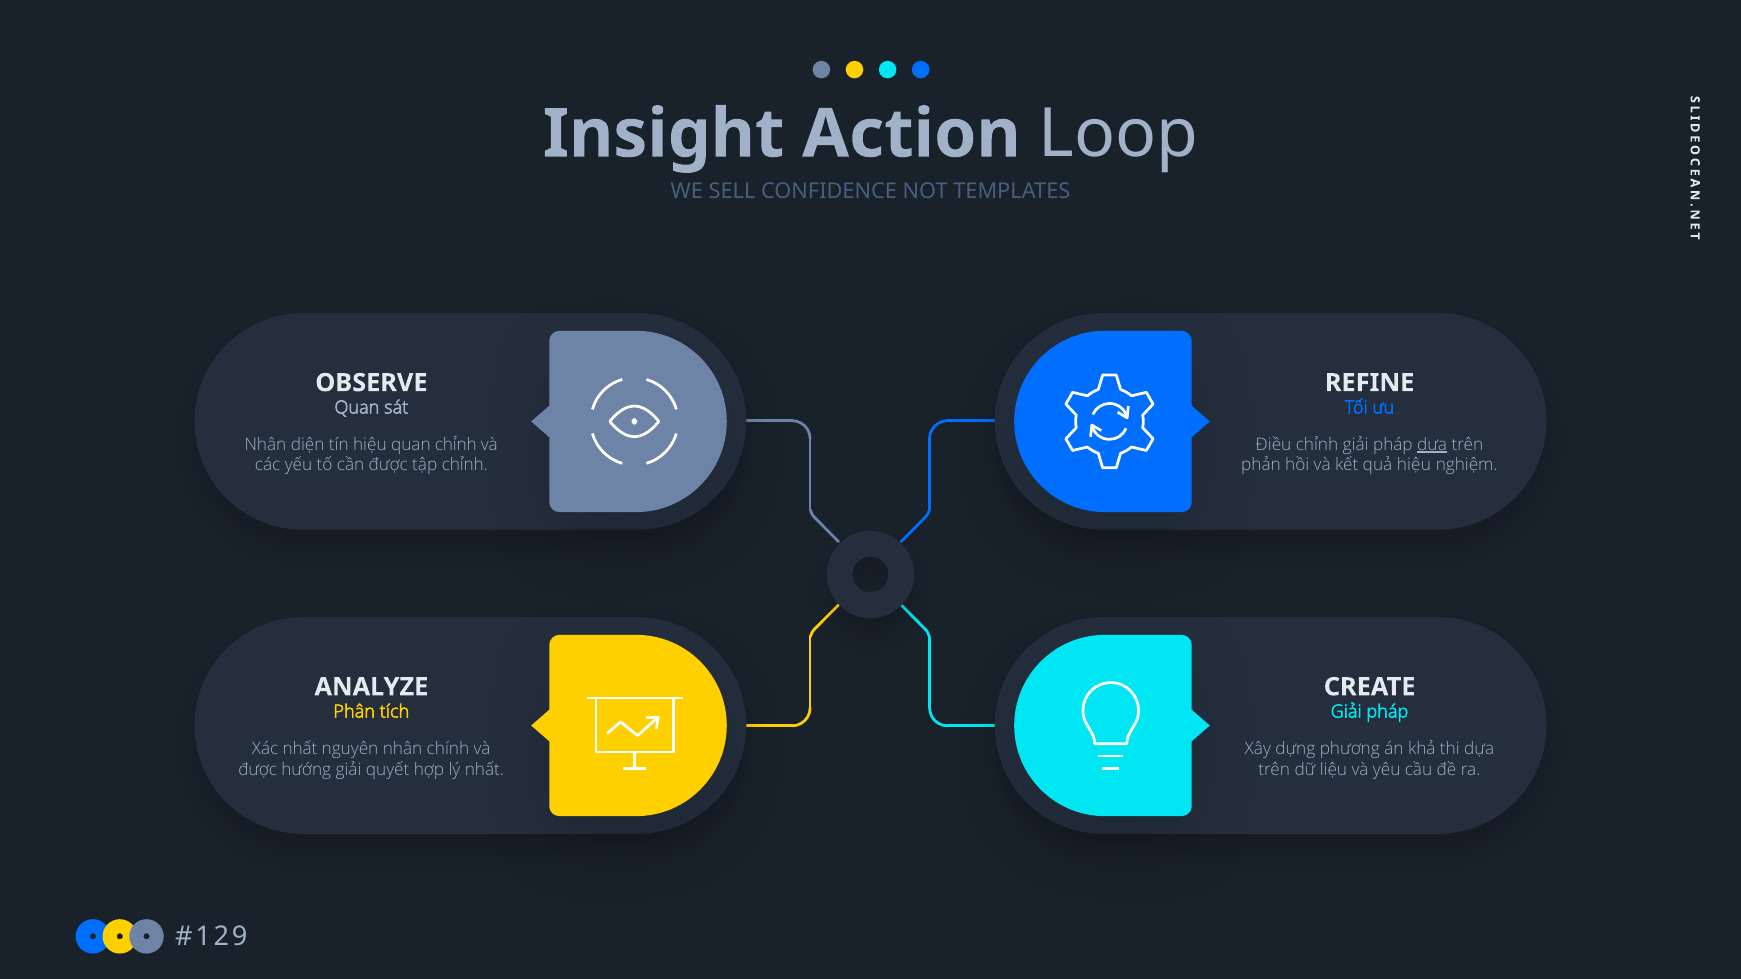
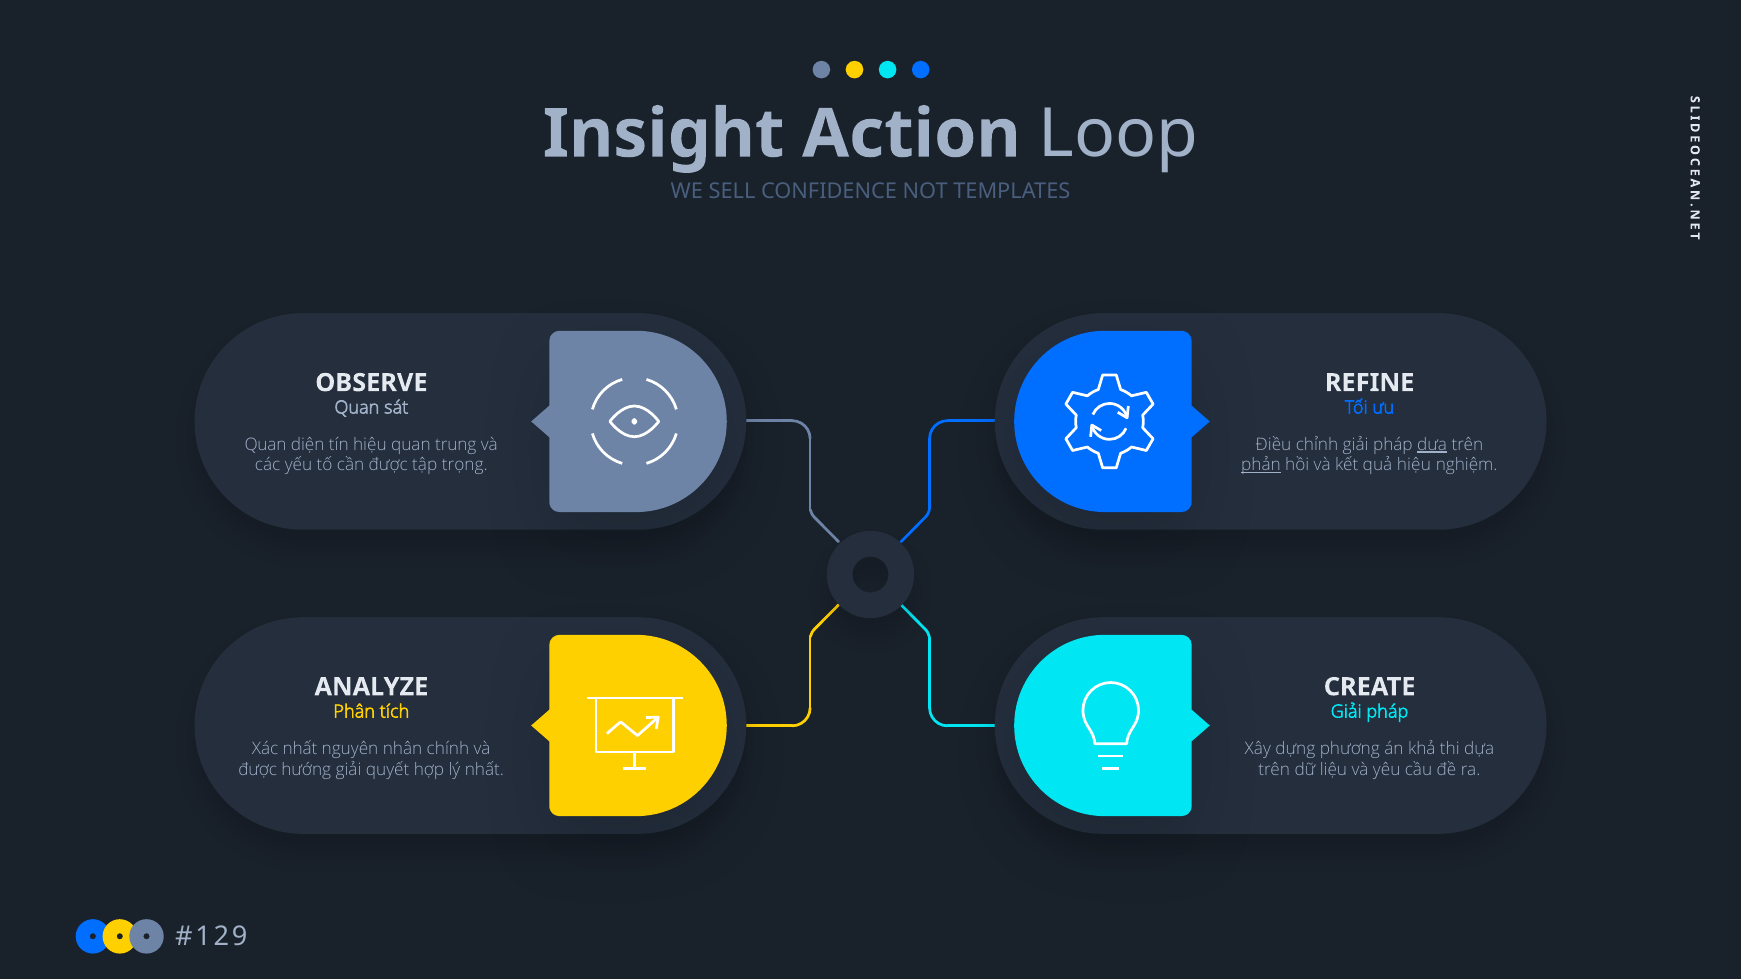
Nhân at (265, 445): Nhân -> Quan
quan chỉnh: chỉnh -> trung
tập chỉnh: chỉnh -> trọng
phản underline: none -> present
